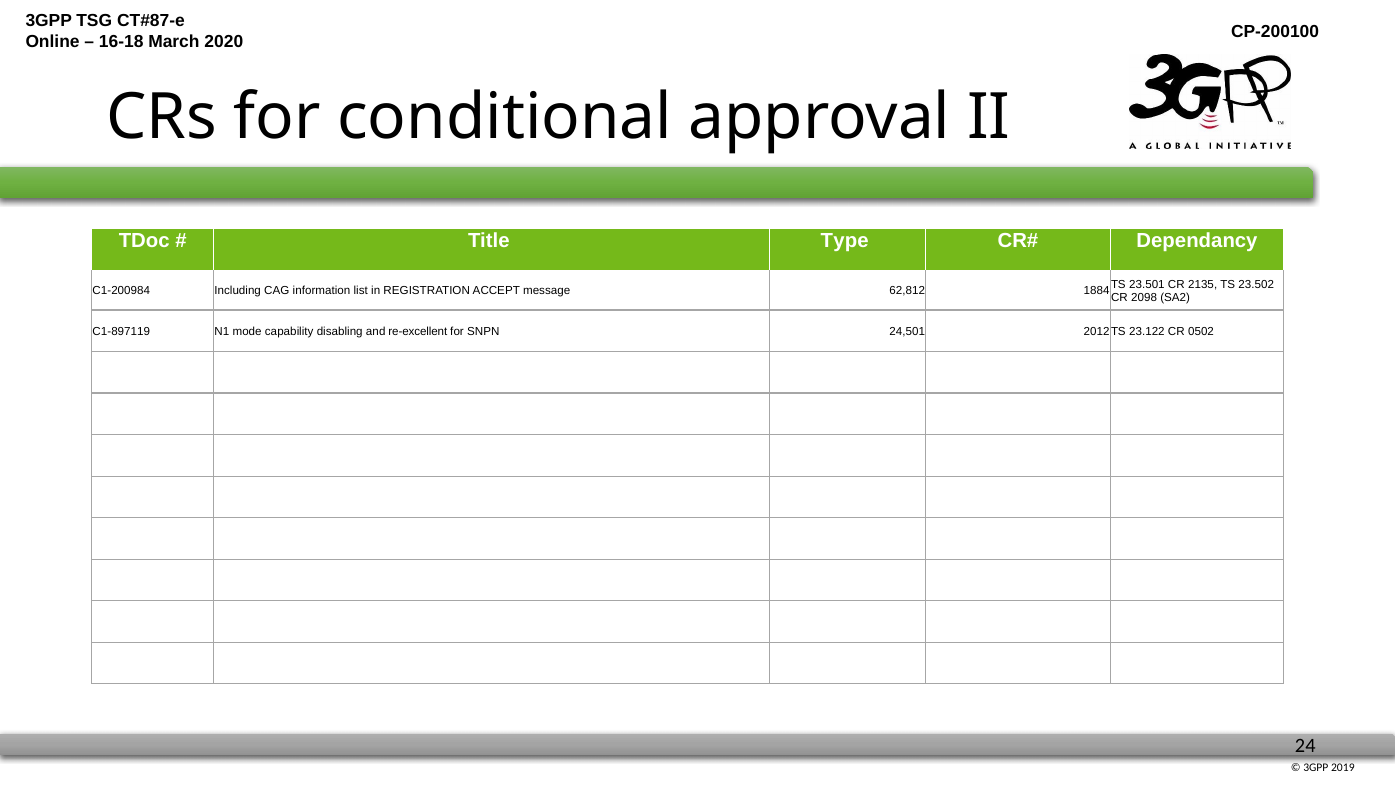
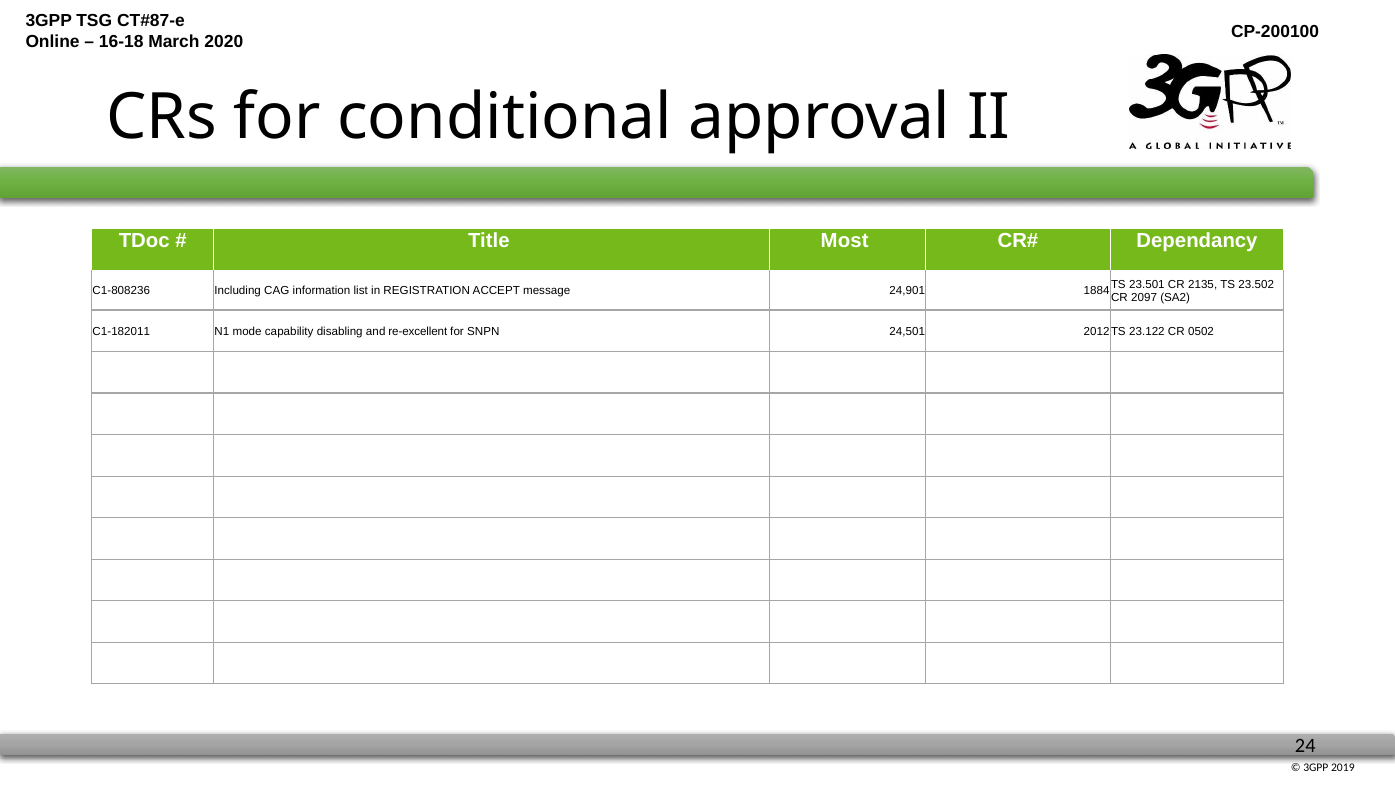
Type: Type -> Most
C1-200984: C1-200984 -> C1-808236
62,812: 62,812 -> 24,901
2098: 2098 -> 2097
C1-897119: C1-897119 -> C1-182011
